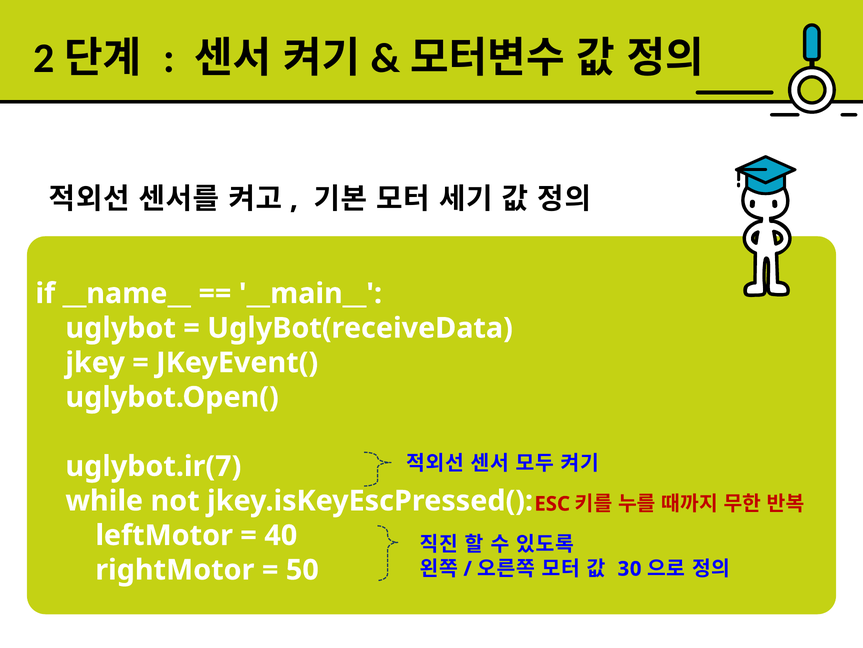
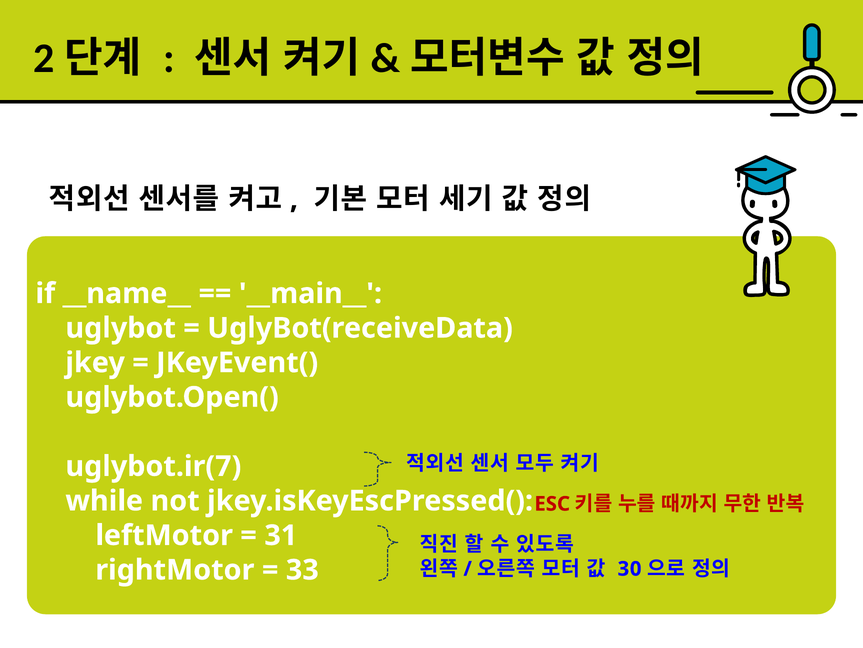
40: 40 -> 31
50: 50 -> 33
